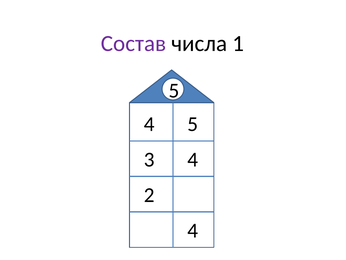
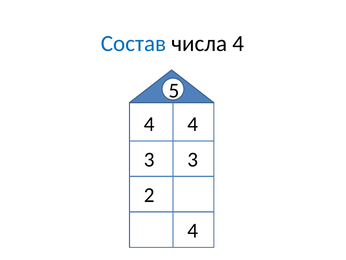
Состав colour: purple -> blue
числа 1: 1 -> 4
4 5: 5 -> 4
3 4: 4 -> 3
